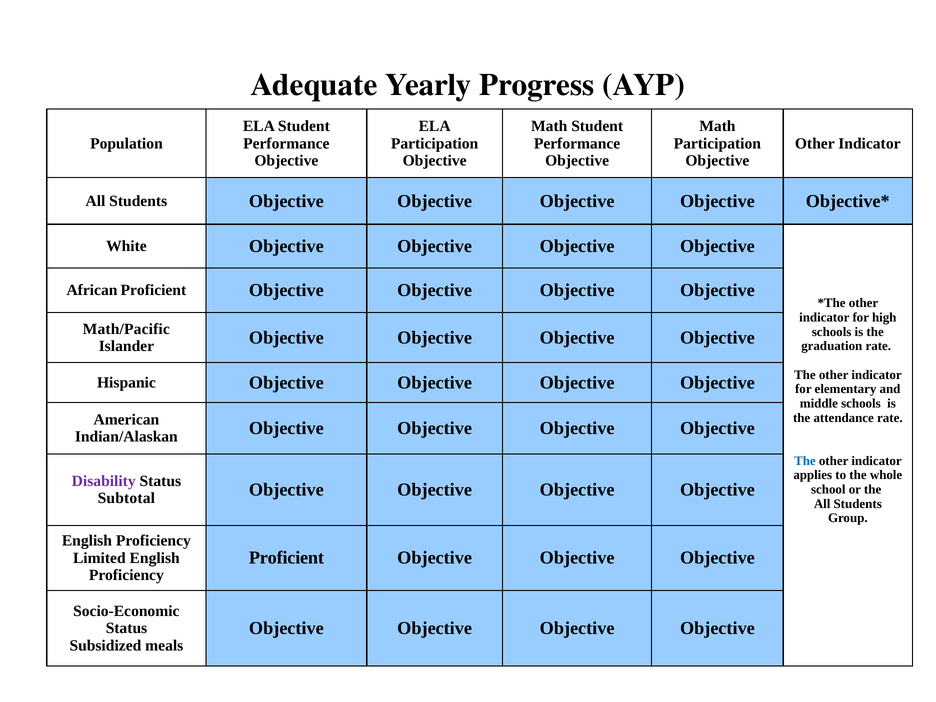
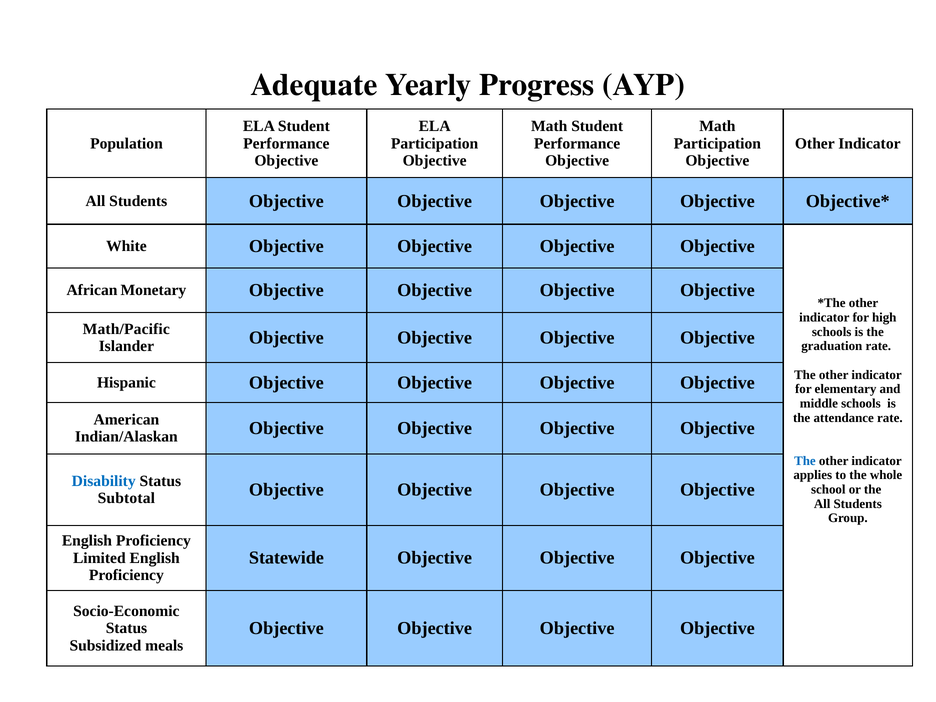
African Proficient: Proficient -> Monetary
Disability colour: purple -> blue
Proficient at (286, 558): Proficient -> Statewide
